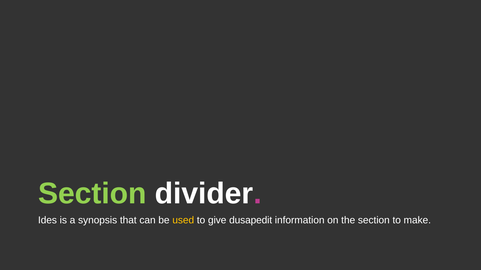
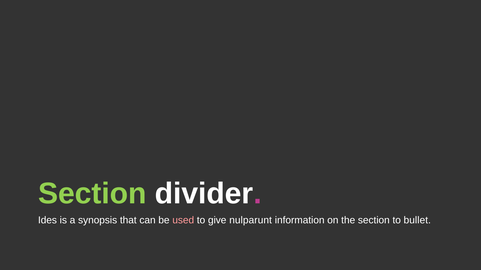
used colour: yellow -> pink
dusapedit: dusapedit -> nulparunt
make: make -> bullet
